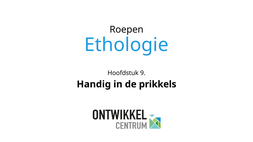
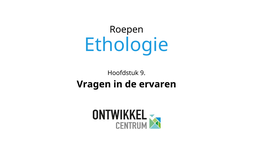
Handig: Handig -> Vragen
prikkels: prikkels -> ervaren
